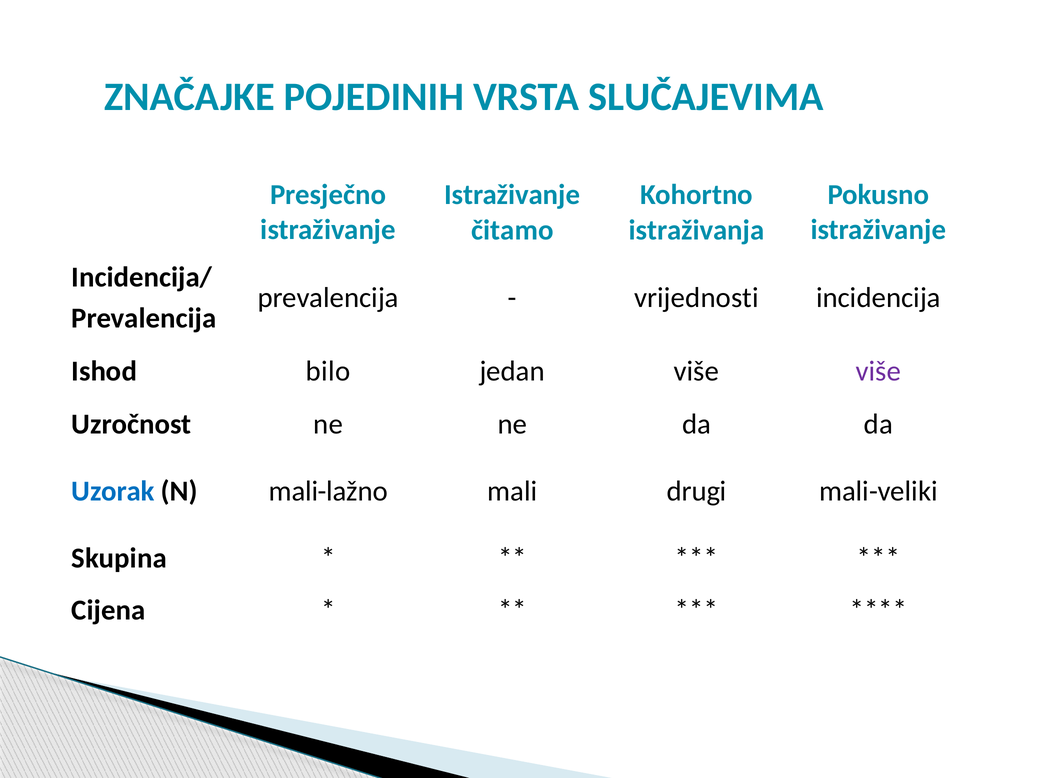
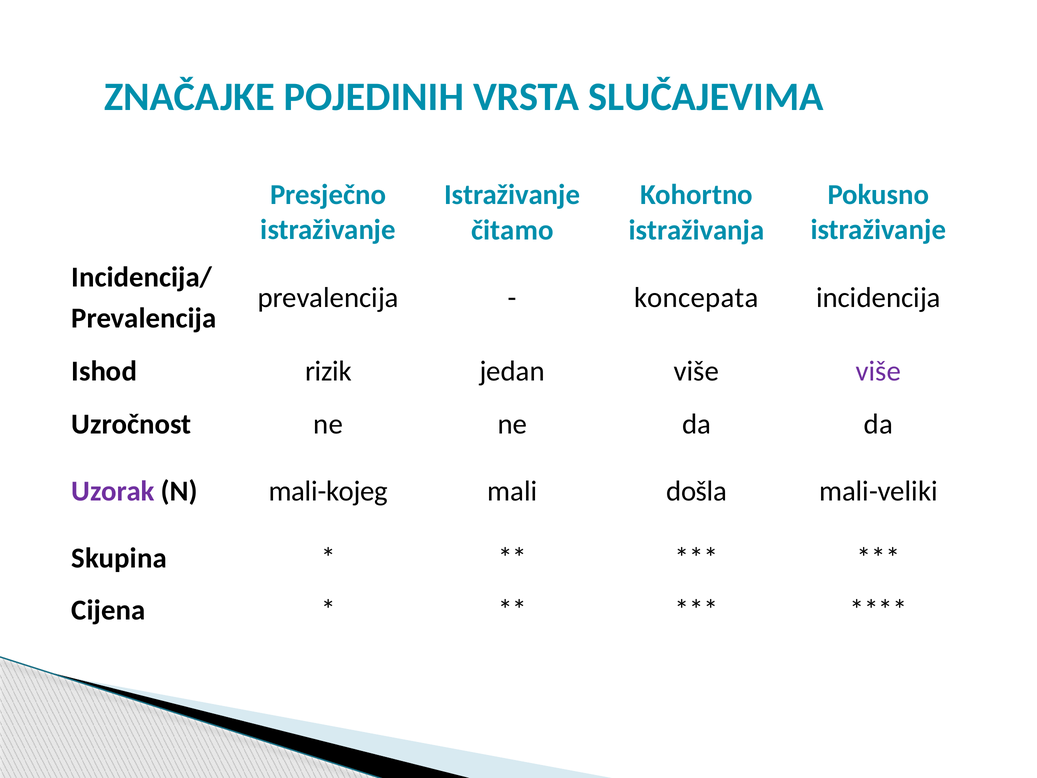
vrijednosti: vrijednosti -> koncepata
bilo: bilo -> rizik
Uzorak colour: blue -> purple
mali-lažno: mali-lažno -> mali-kojeg
drugi: drugi -> došla
